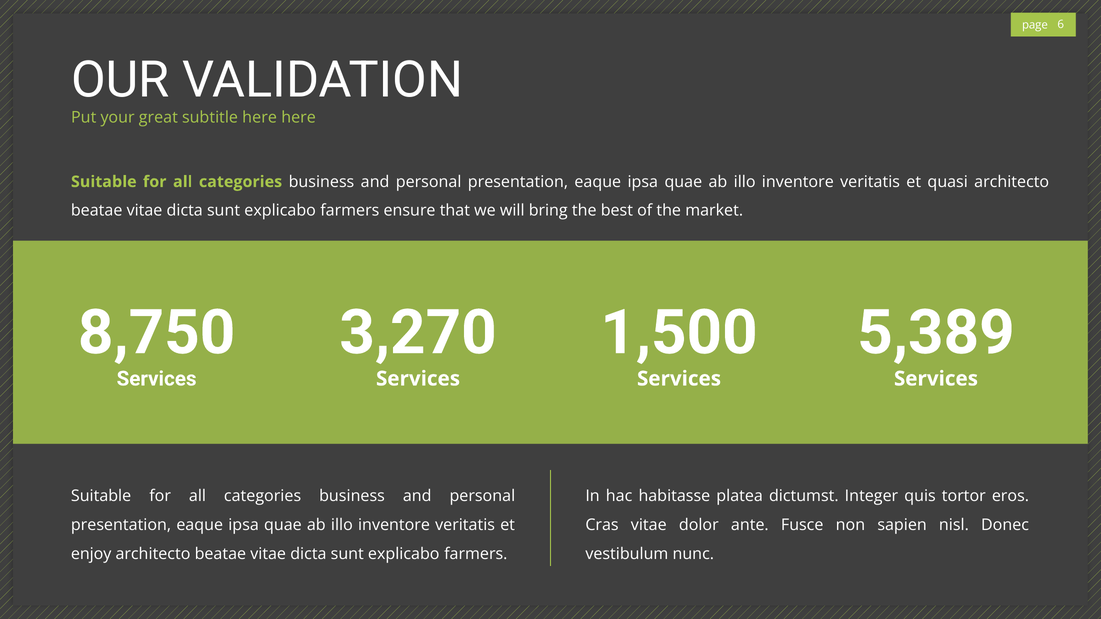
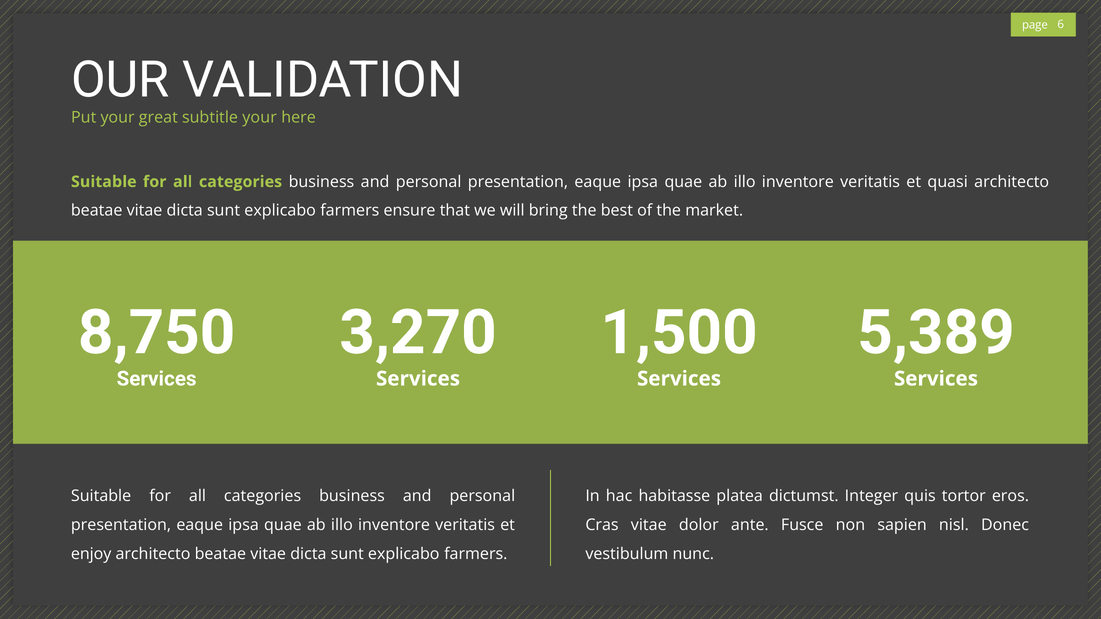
subtitle here: here -> your
